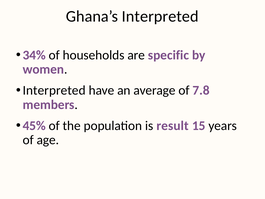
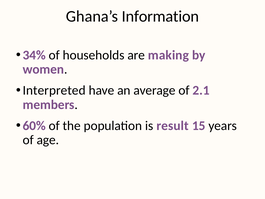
Ghana’s Interpreted: Interpreted -> Information
specific: specific -> making
7.8: 7.8 -> 2.1
45%: 45% -> 60%
